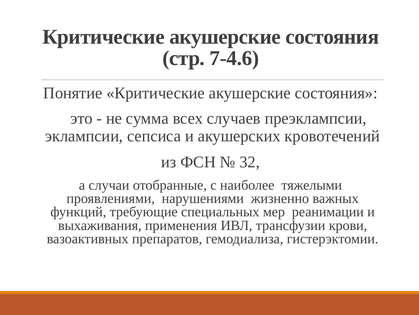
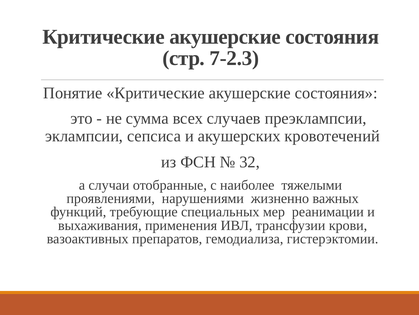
7-4.6: 7-4.6 -> 7-2.3
